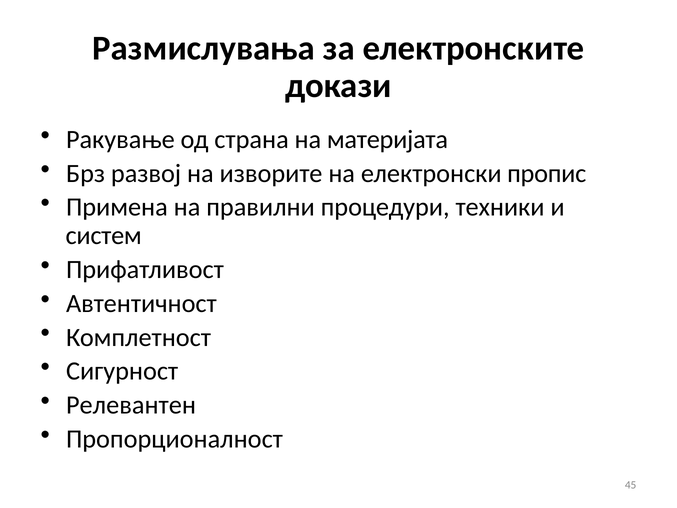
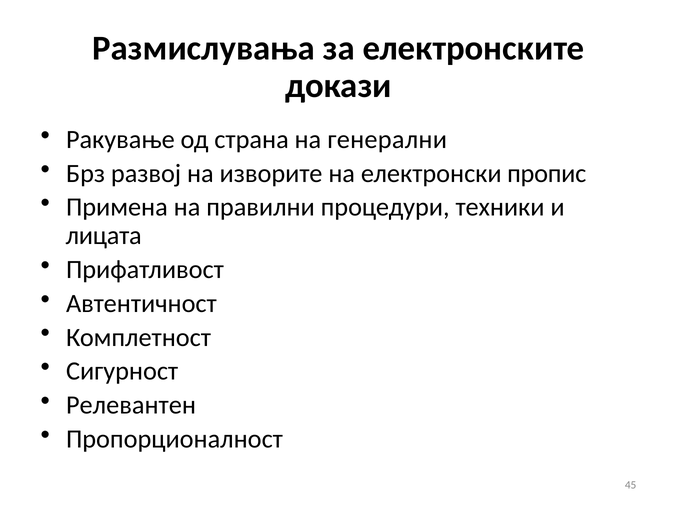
материјата: материјата -> генерални
систем: систем -> лицата
